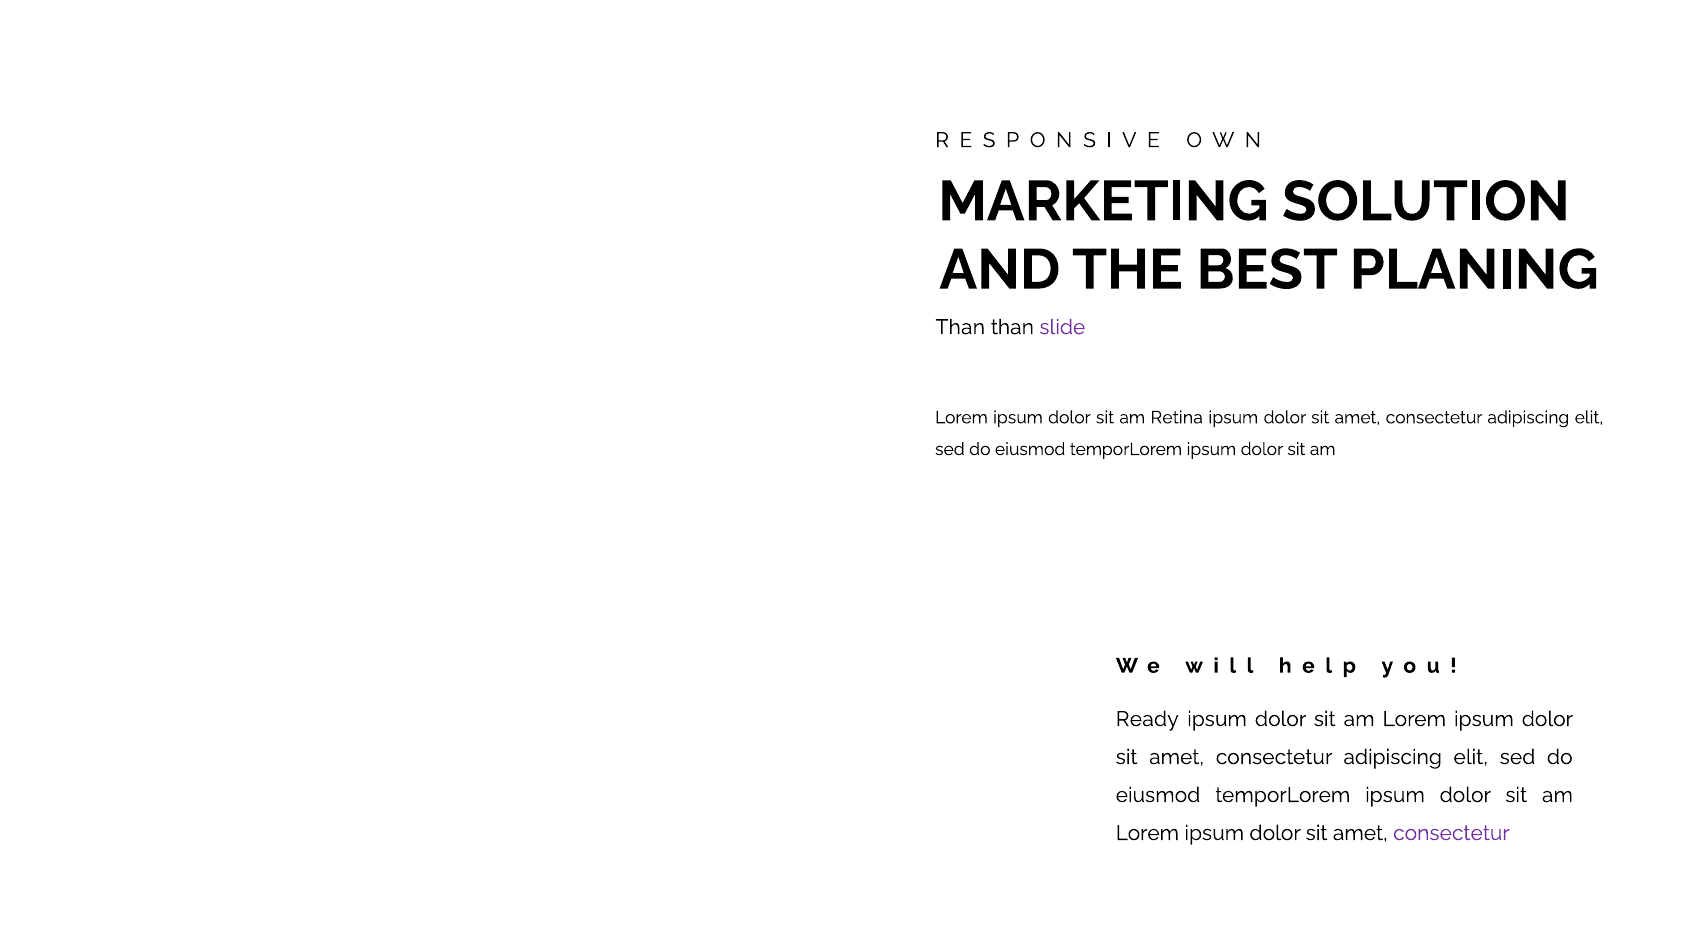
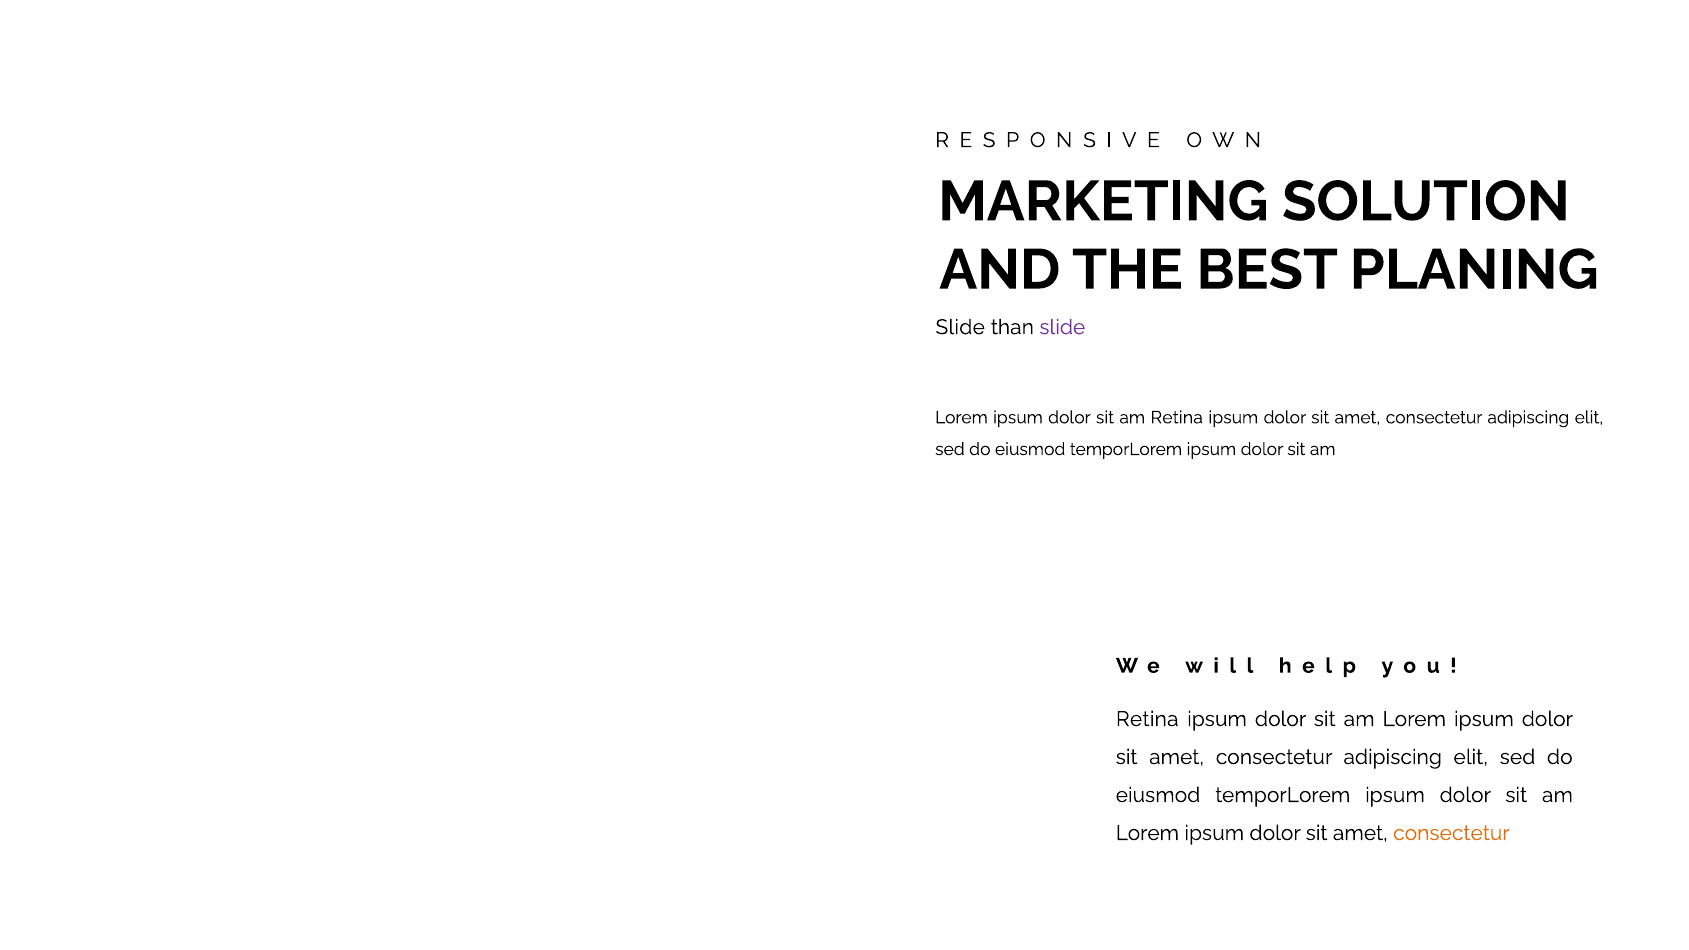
Than at (960, 327): Than -> Slide
Ready at (1147, 719): Ready -> Retina
consectetur at (1451, 833) colour: purple -> orange
